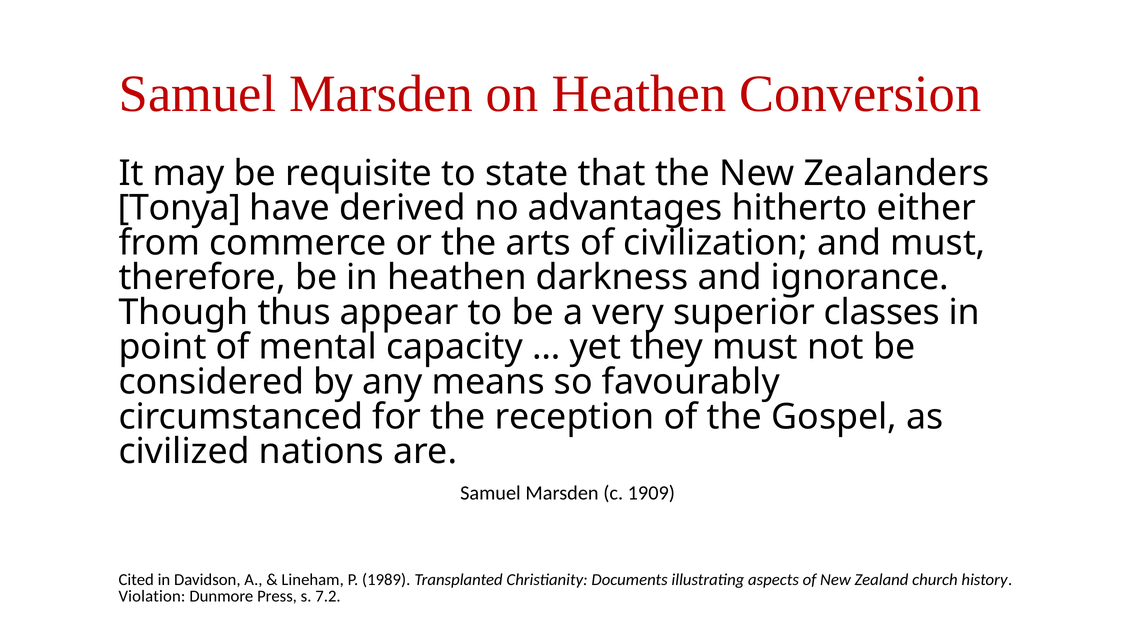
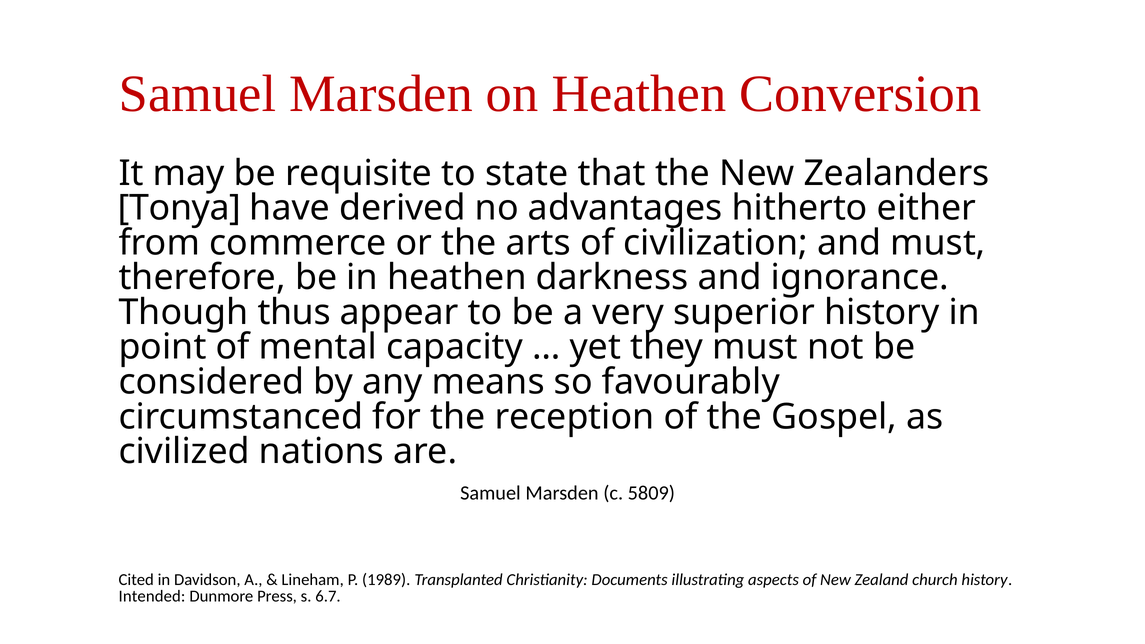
superior classes: classes -> history
1909: 1909 -> 5809
Violation: Violation -> Intended
7.2: 7.2 -> 6.7
